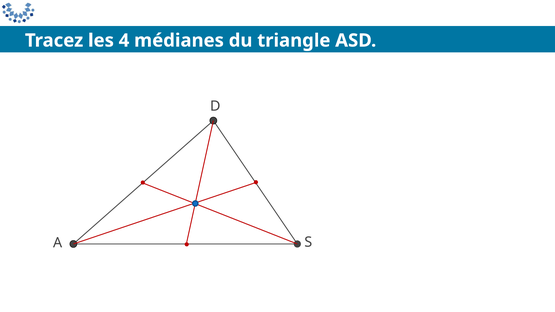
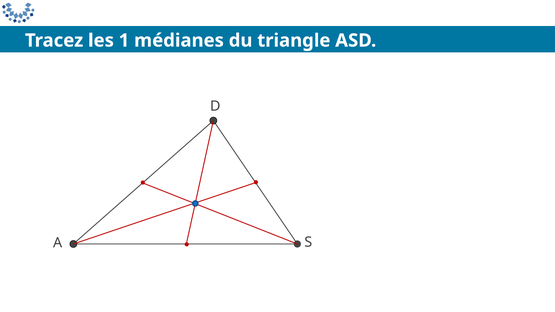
4: 4 -> 1
